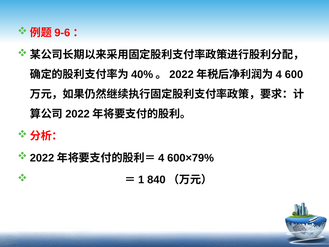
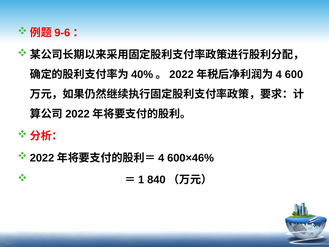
600×79%: 600×79% -> 600×46%
